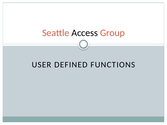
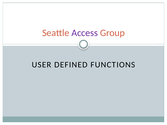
Access colour: black -> purple
